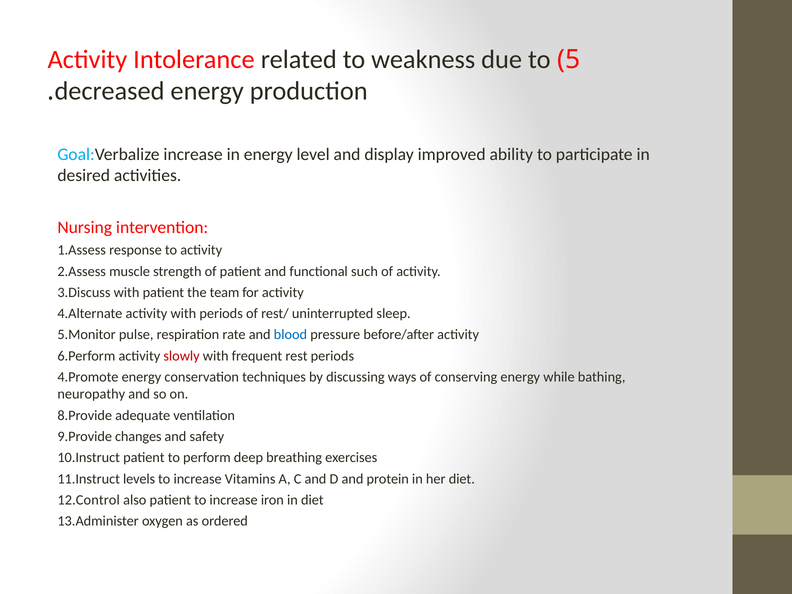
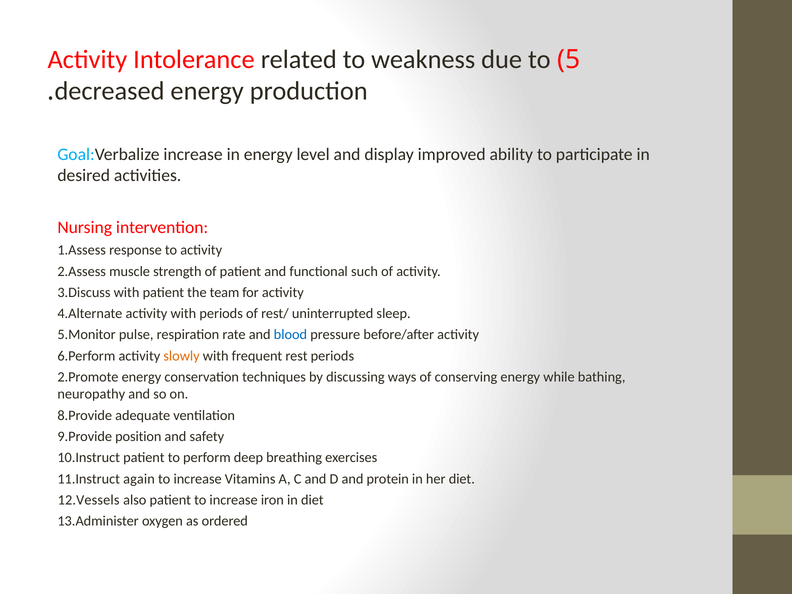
slowly colour: red -> orange
4.Promote: 4.Promote -> 2.Promote
changes: changes -> position
levels: levels -> again
12.Control: 12.Control -> 12.Vessels
